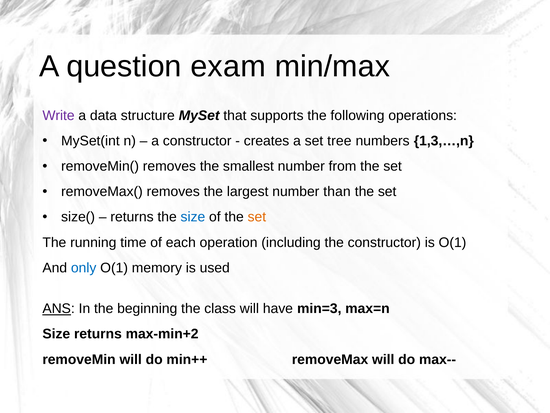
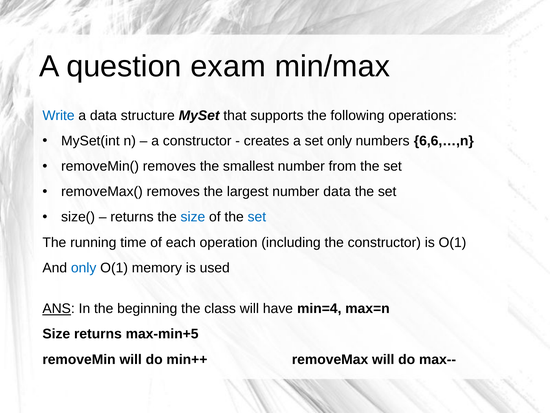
Write colour: purple -> blue
set tree: tree -> only
1,3,…,n: 1,3,…,n -> 6,6,…,n
number than: than -> data
set at (257, 217) colour: orange -> blue
min=3: min=3 -> min=4
max-min+2: max-min+2 -> max-min+5
